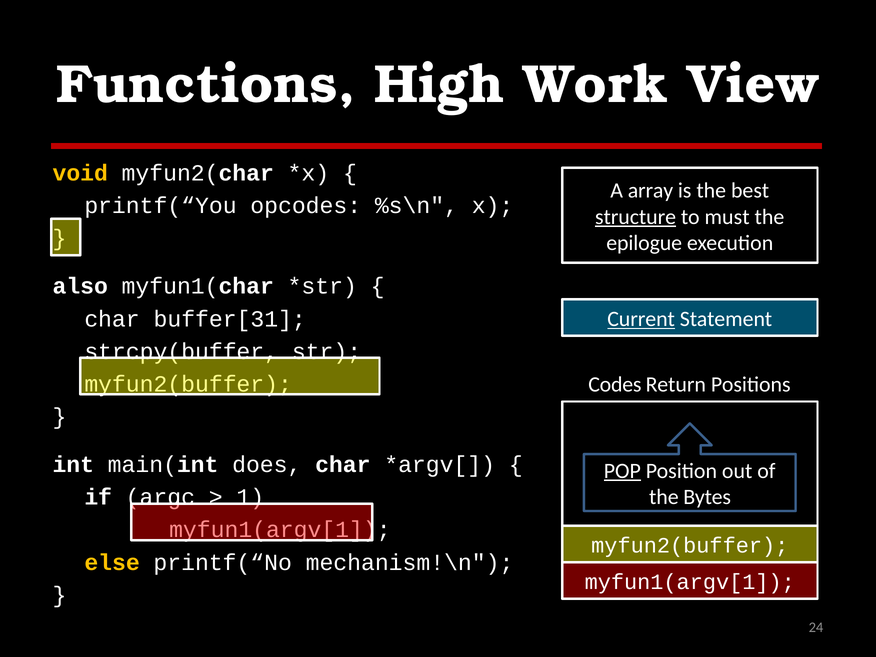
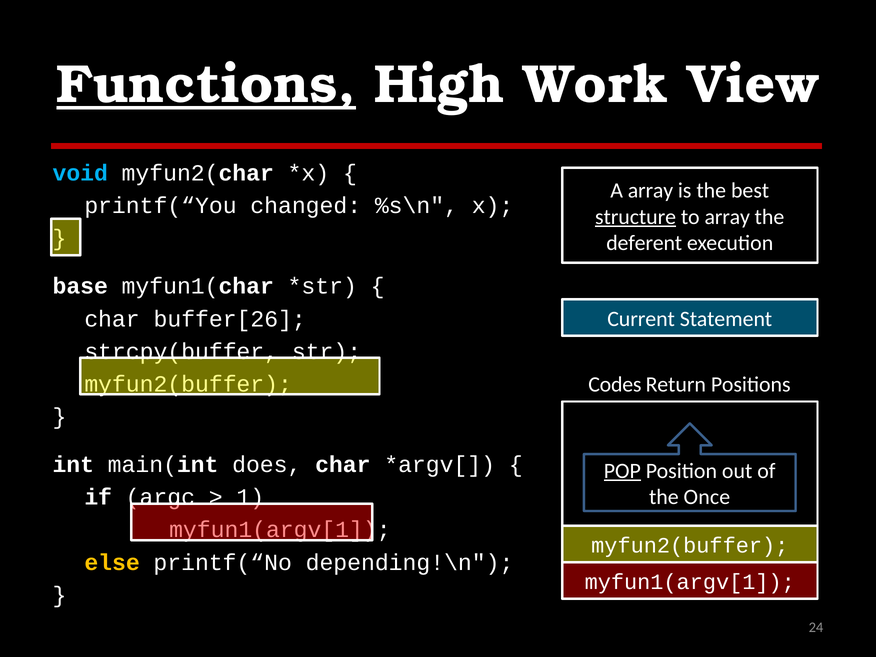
Functions underline: none -> present
void colour: yellow -> light blue
opcodes: opcodes -> changed
to must: must -> array
epilogue: epilogue -> deferent
also: also -> base
Current underline: present -> none
buffer[31: buffer[31 -> buffer[26
Bytes: Bytes -> Once
mechanism!\n: mechanism!\n -> depending!\n
